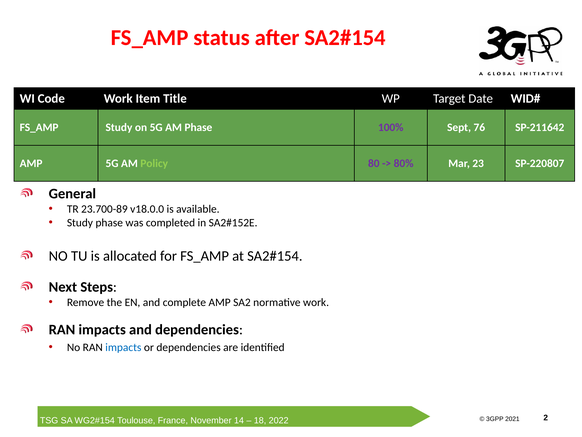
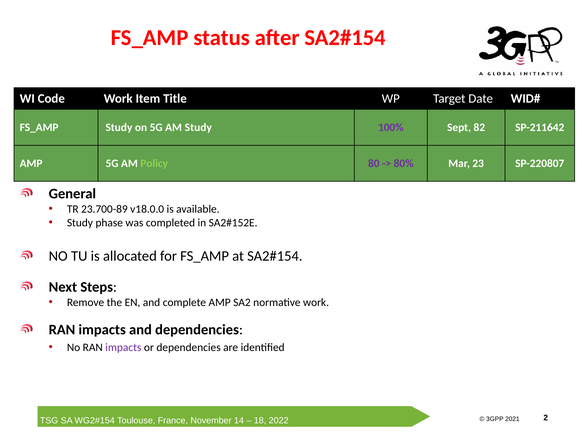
AM Phase: Phase -> Study
76: 76 -> 82
impacts at (123, 347) colour: blue -> purple
